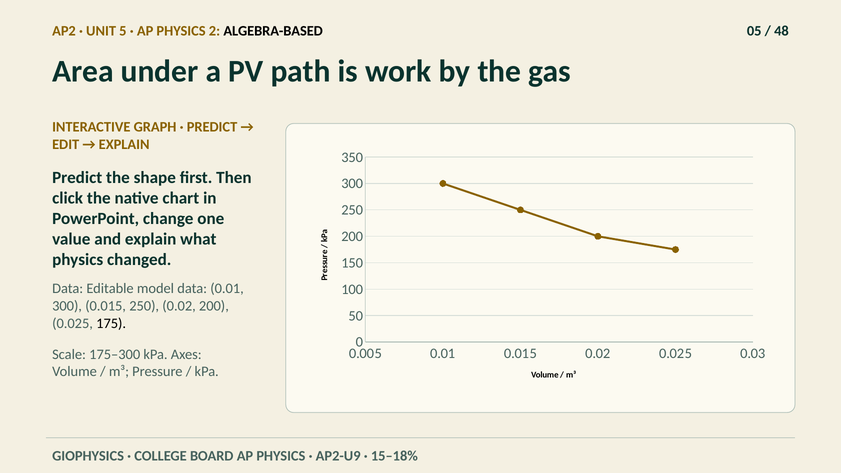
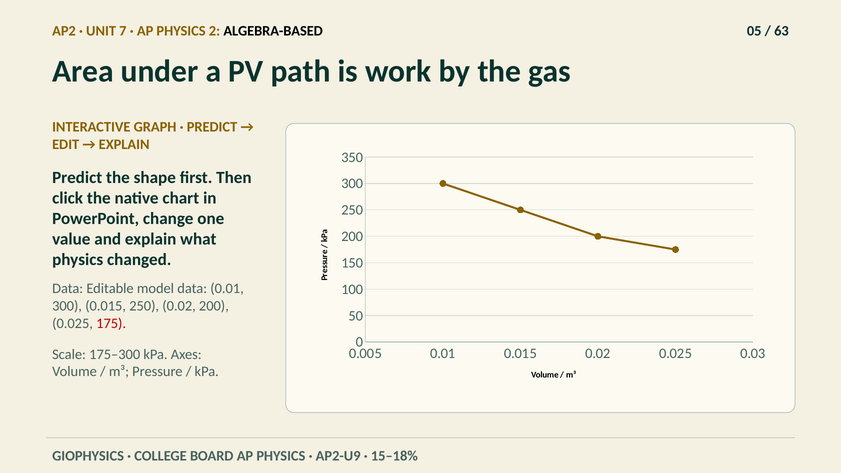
5: 5 -> 7
48: 48 -> 63
175 colour: black -> red
